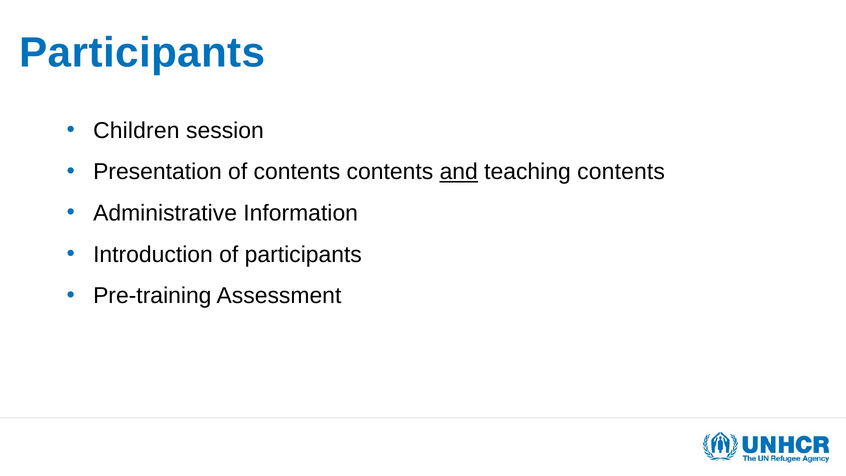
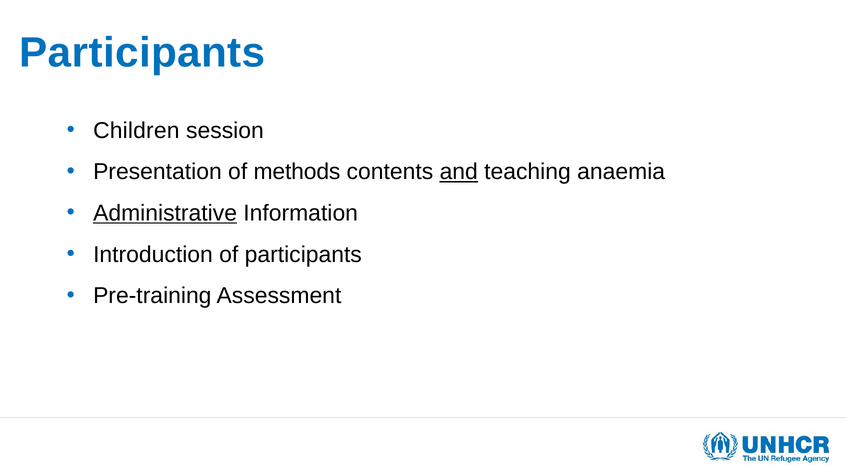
of contents: contents -> methods
teaching contents: contents -> anaemia
Administrative underline: none -> present
